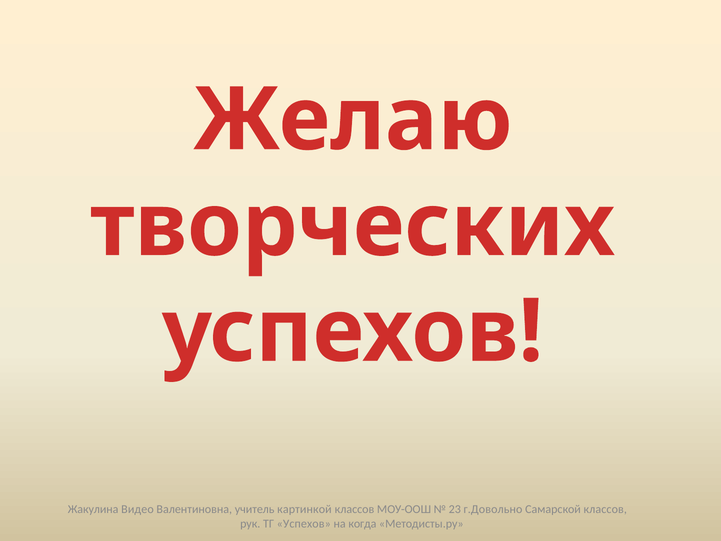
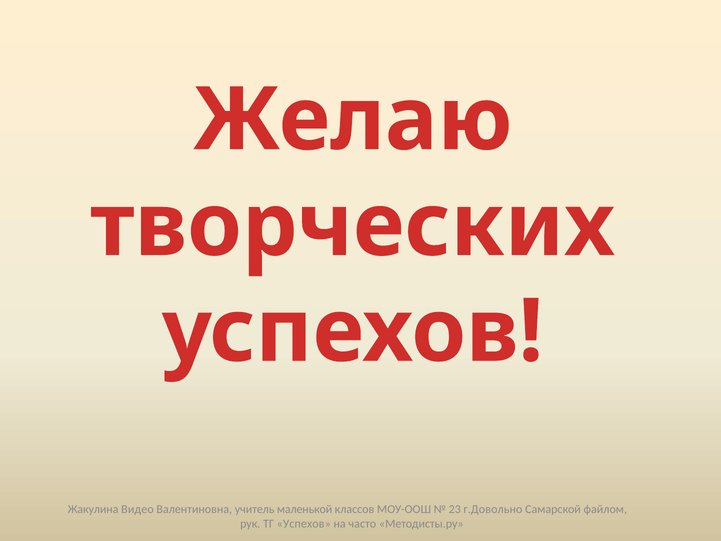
картинкой: картинкой -> маленькой
Самарской классов: классов -> файлом
когда: когда -> часто
